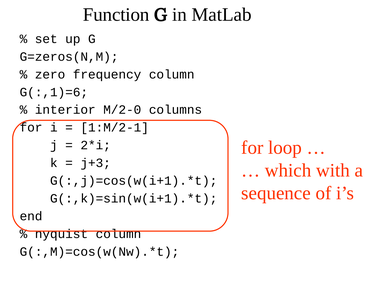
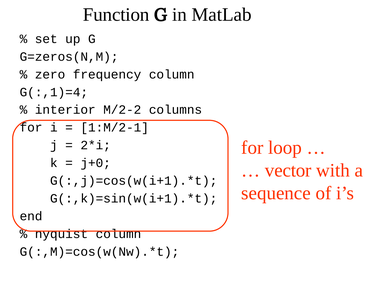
G(:,1)=6: G(:,1)=6 -> G(:,1)=4
M/2-0: M/2-0 -> M/2-2
j+3: j+3 -> j+0
which: which -> vector
